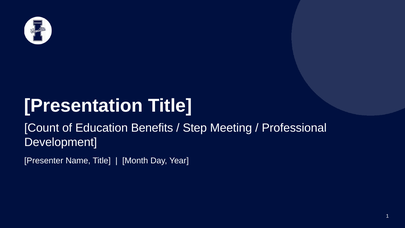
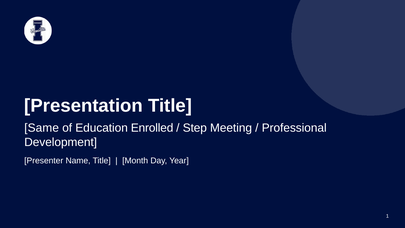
Count: Count -> Same
Benefits: Benefits -> Enrolled
